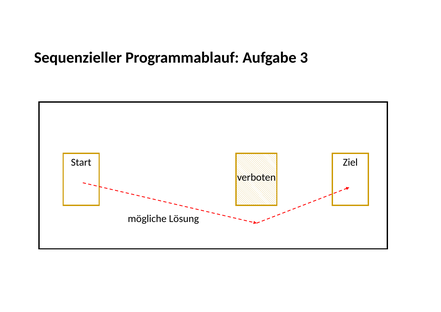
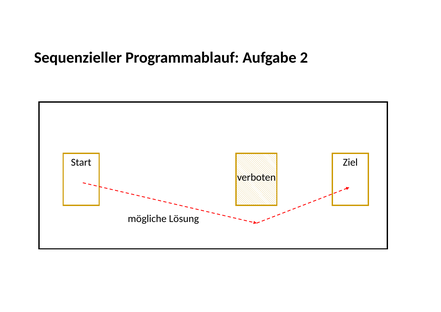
3: 3 -> 2
